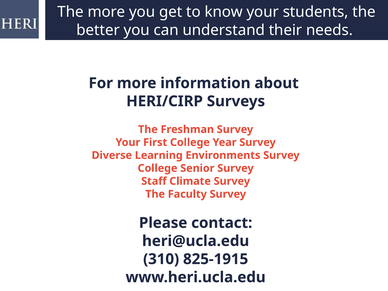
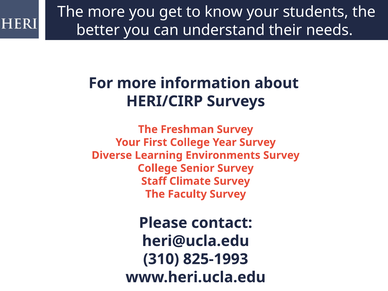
825-1915: 825-1915 -> 825-1993
